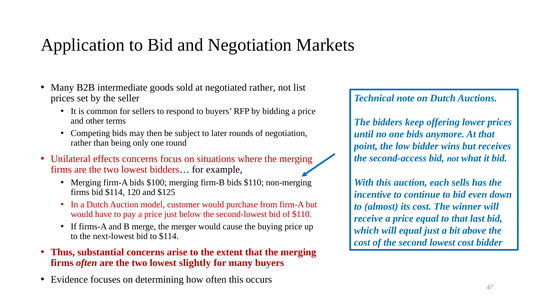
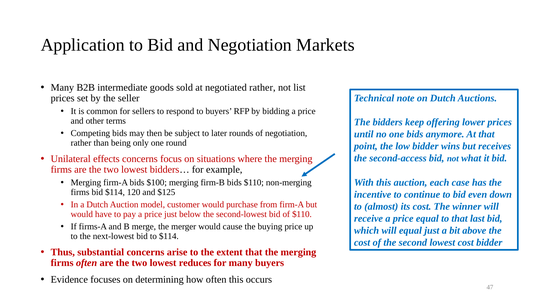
sells: sells -> case
slightly: slightly -> reduces
